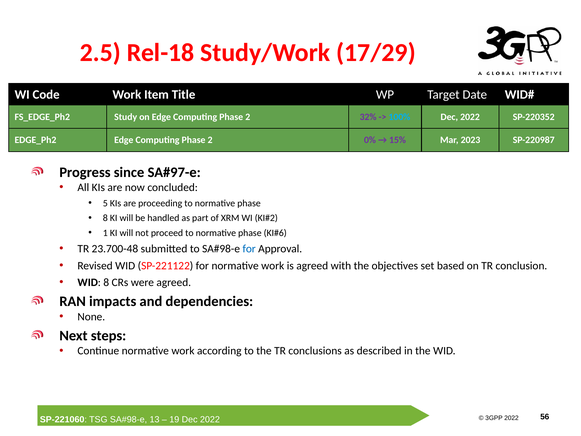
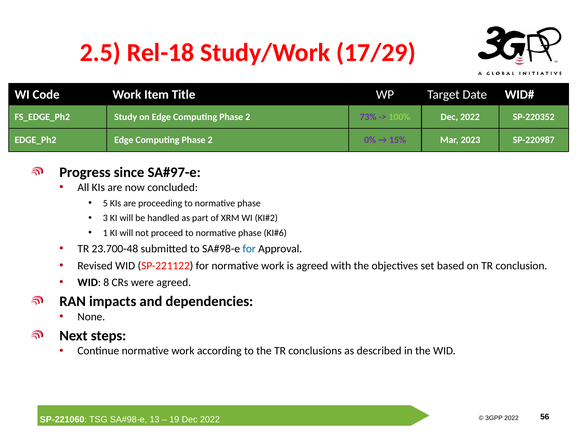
32%: 32% -> 73%
100% colour: light blue -> light green
8 at (105, 218): 8 -> 3
